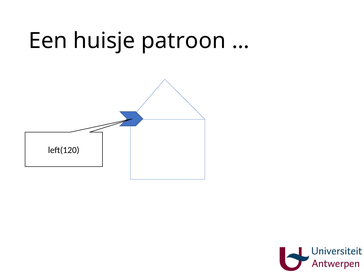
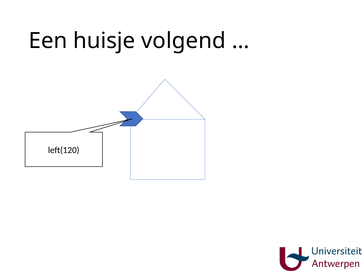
patroon: patroon -> volgend
